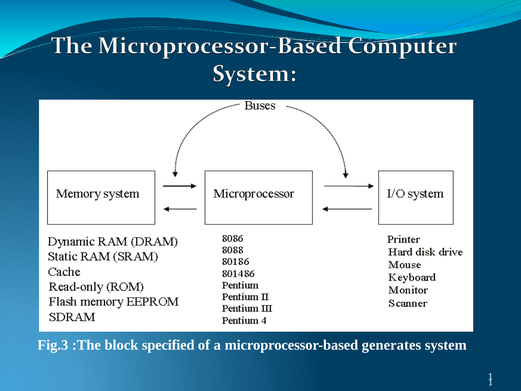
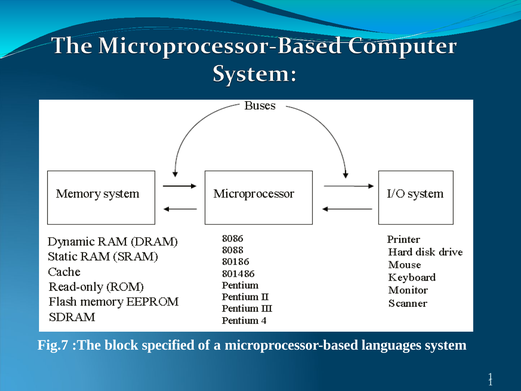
Fig.3: Fig.3 -> Fig.7
generates: generates -> languages
